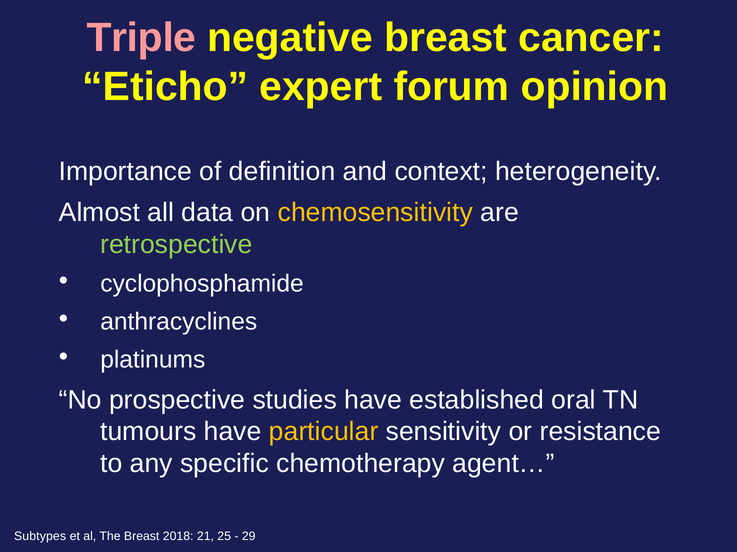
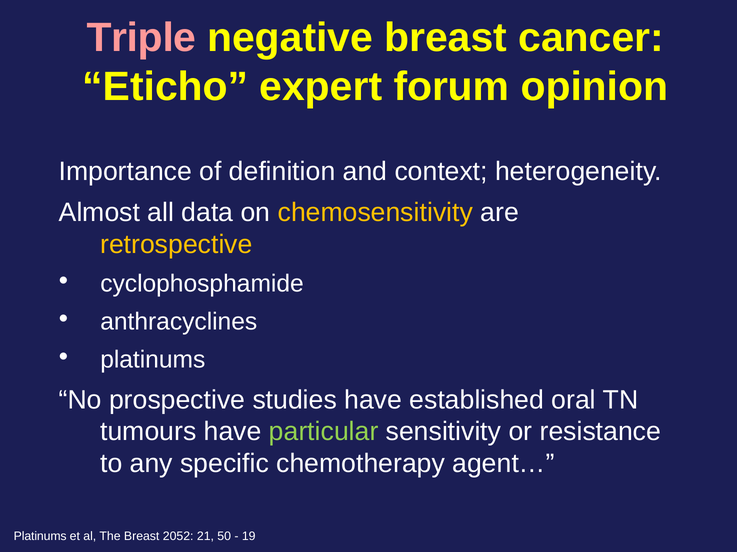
retrospective colour: light green -> yellow
particular colour: yellow -> light green
Subtypes at (40, 537): Subtypes -> Platinums
2018: 2018 -> 2052
25: 25 -> 50
29: 29 -> 19
